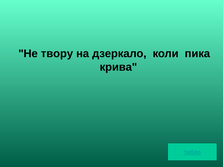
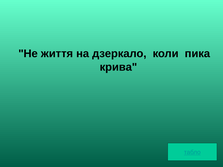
твору: твору -> життя
